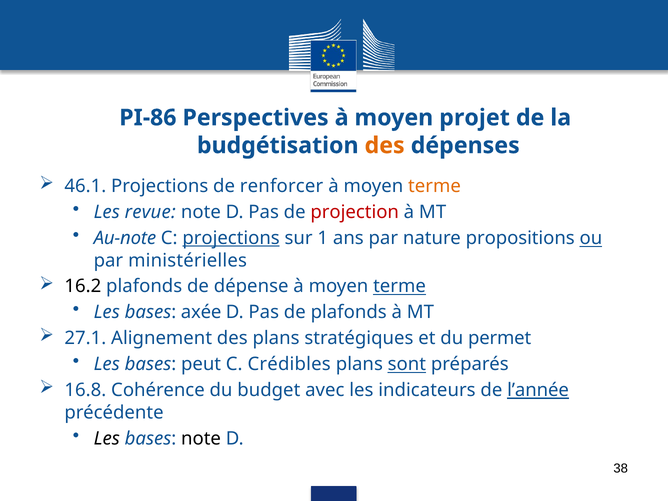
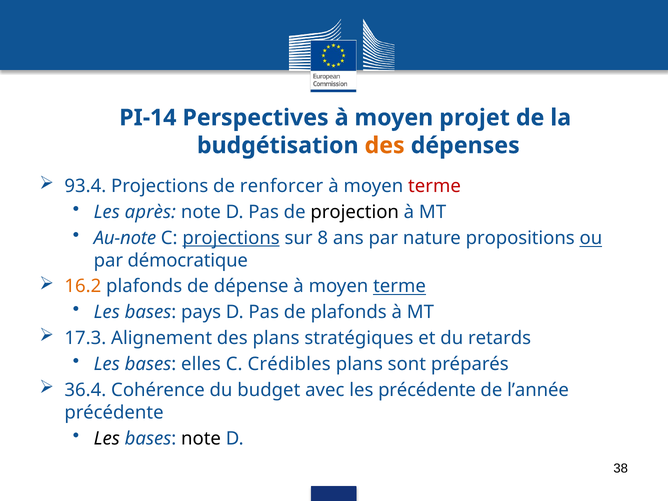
PI-86: PI-86 -> PI-14
46.1: 46.1 -> 93.4
terme at (434, 186) colour: orange -> red
revue: revue -> après
projection colour: red -> black
1: 1 -> 8
ministérielles: ministérielles -> démocratique
16.2 colour: black -> orange
axée: axée -> pays
27.1: 27.1 -> 17.3
permet: permet -> retards
peut: peut -> elles
sont underline: present -> none
16.8: 16.8 -> 36.4
les indicateurs: indicateurs -> précédente
l’année underline: present -> none
